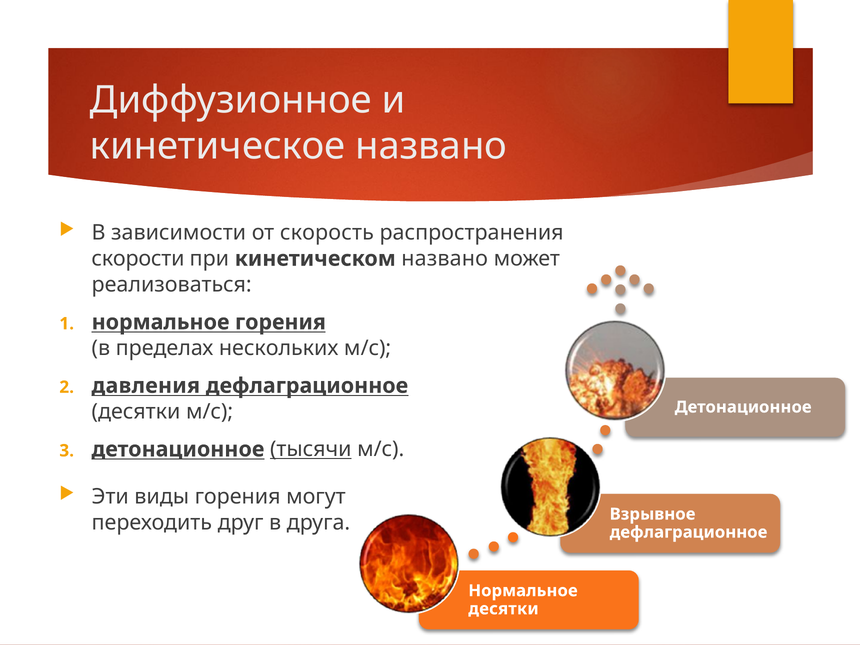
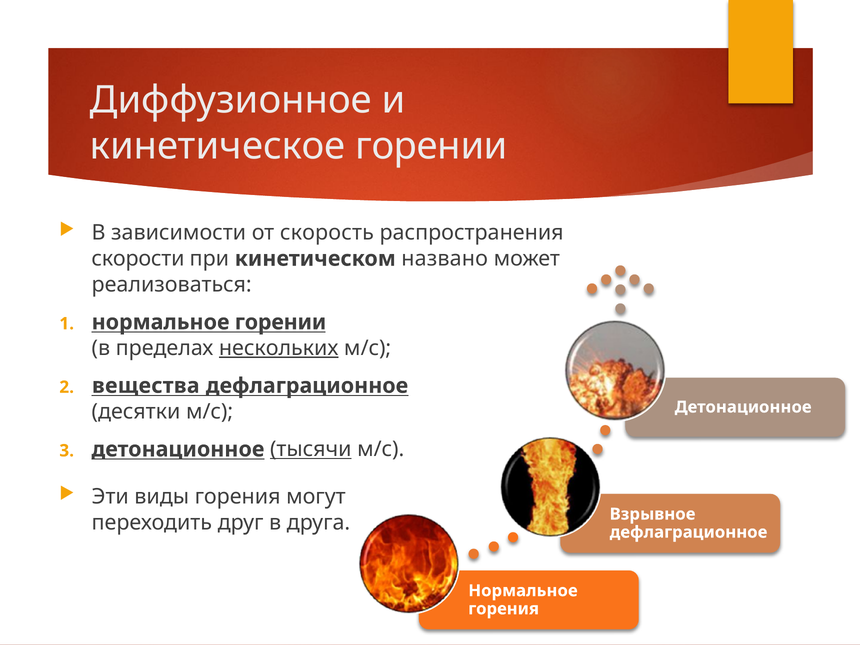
кинетическое названо: названо -> горении
нормальное горения: горения -> горении
нескольких underline: none -> present
давления: давления -> вещества
десятки at (504, 609): десятки -> горения
